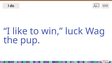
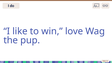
luck: luck -> love
